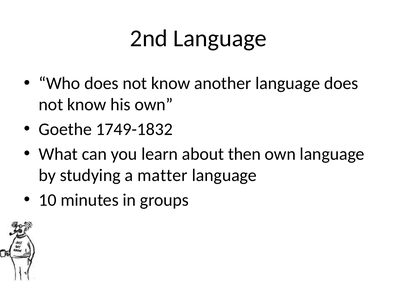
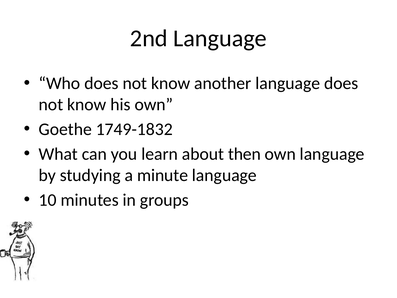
matter: matter -> minute
